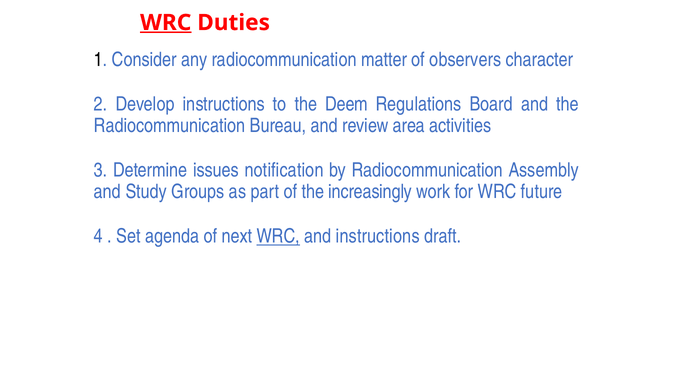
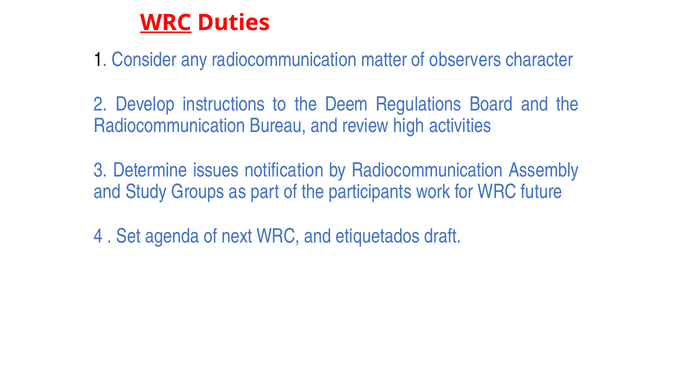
area: area -> high
increasingly: increasingly -> participants
WRC at (278, 236) underline: present -> none
and instructions: instructions -> etiquetados
